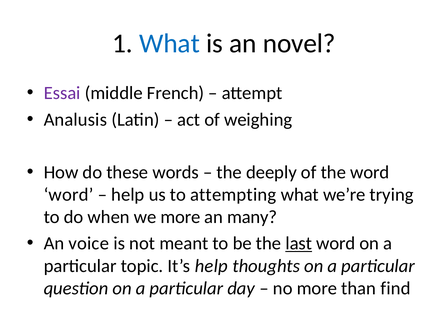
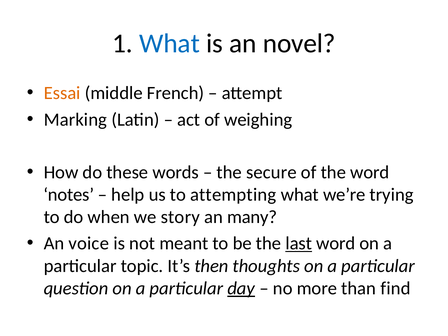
Essai colour: purple -> orange
Analusis: Analusis -> Marking
deeply: deeply -> secure
word at (69, 195): word -> notes
we more: more -> story
It’s help: help -> then
day underline: none -> present
